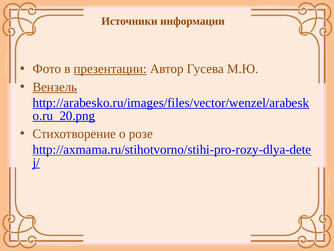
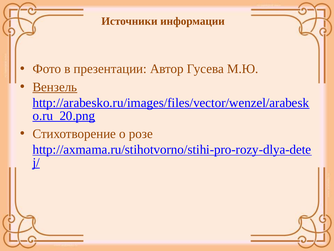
презентации underline: present -> none
